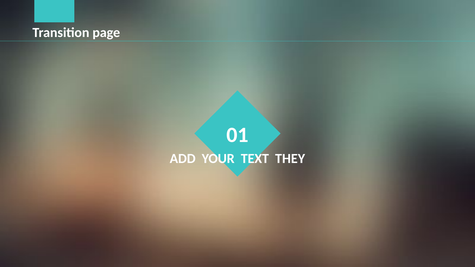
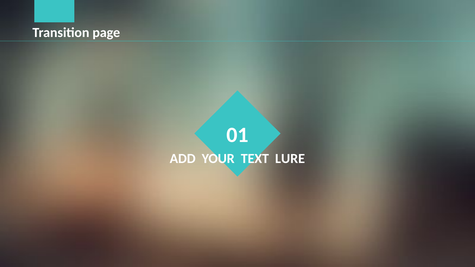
THEY: THEY -> LURE
